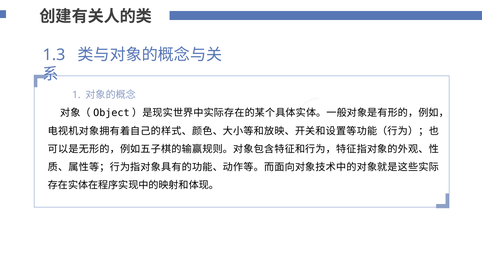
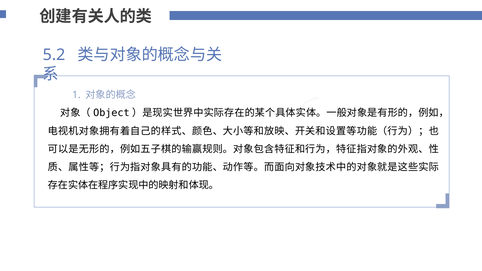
1.3: 1.3 -> 5.2
